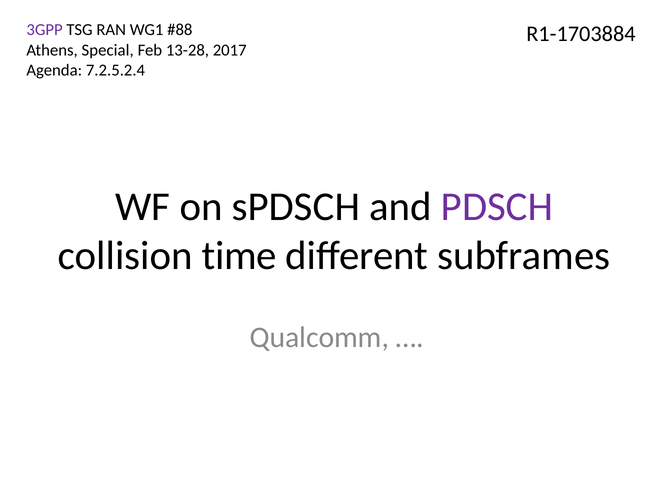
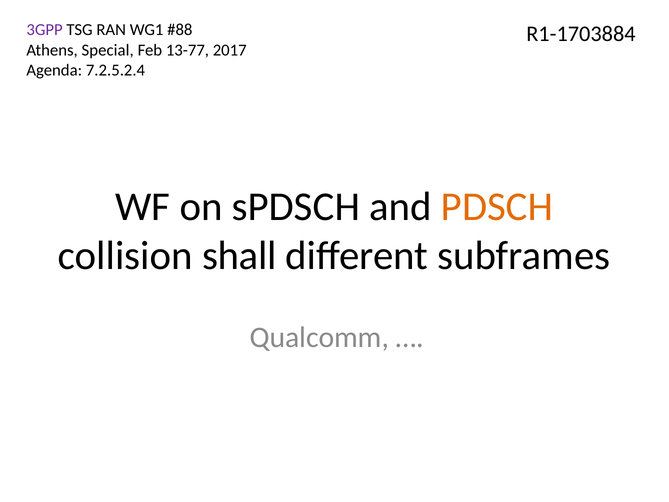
13-28: 13-28 -> 13-77
PDSCH colour: purple -> orange
time: time -> shall
